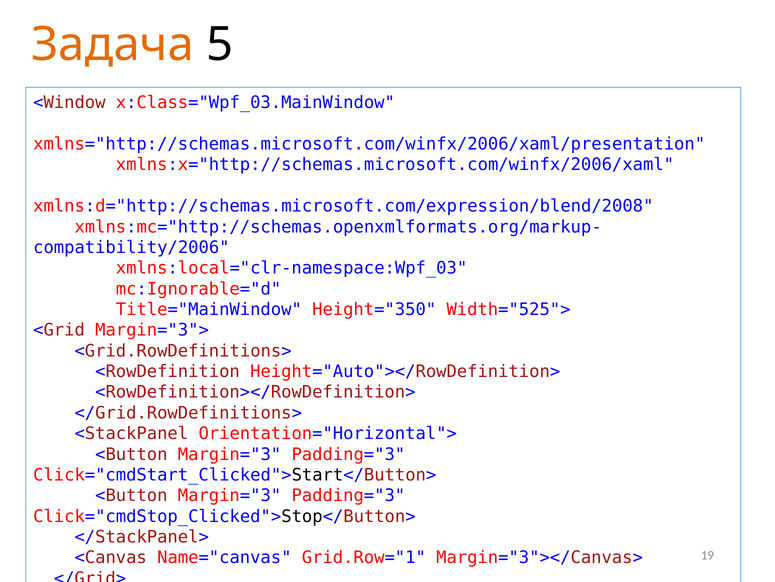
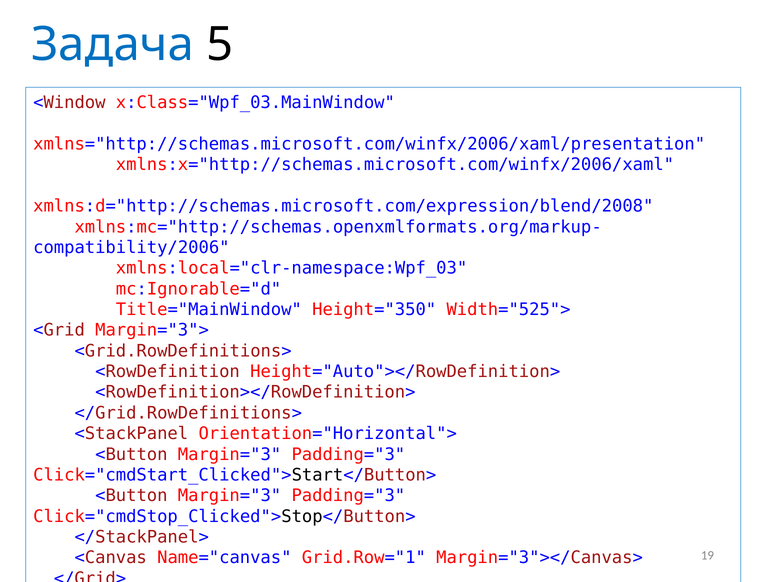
Задача colour: orange -> blue
